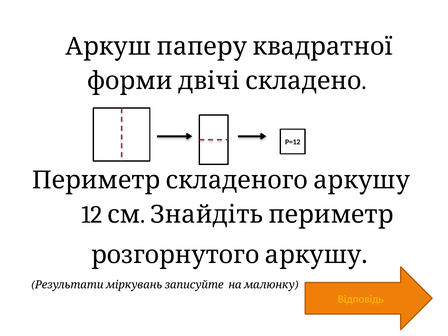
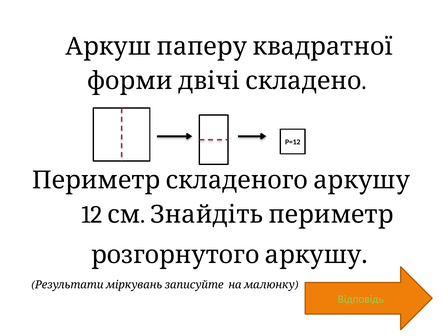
Відповідь colour: yellow -> light green
